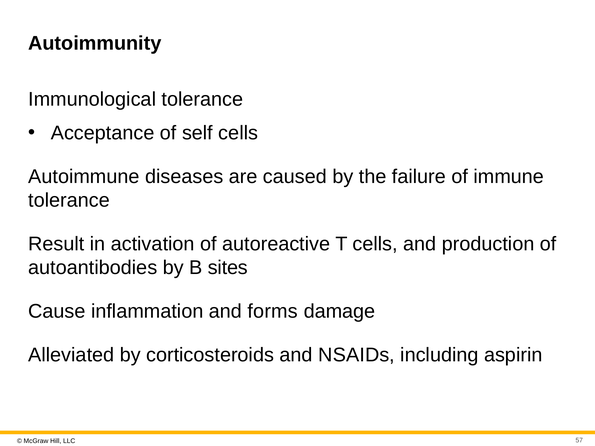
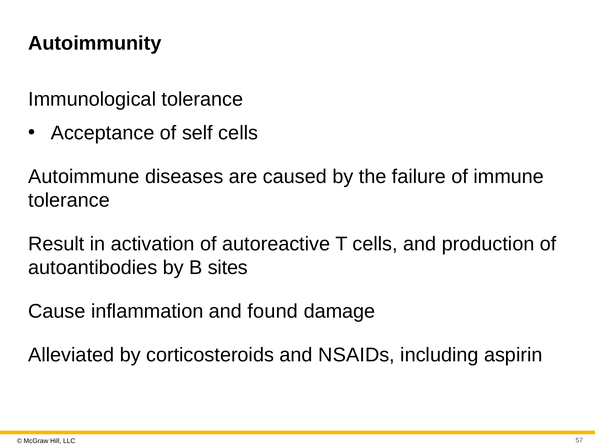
forms: forms -> found
